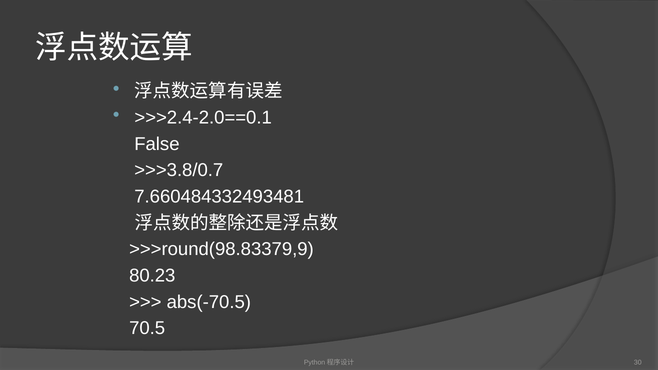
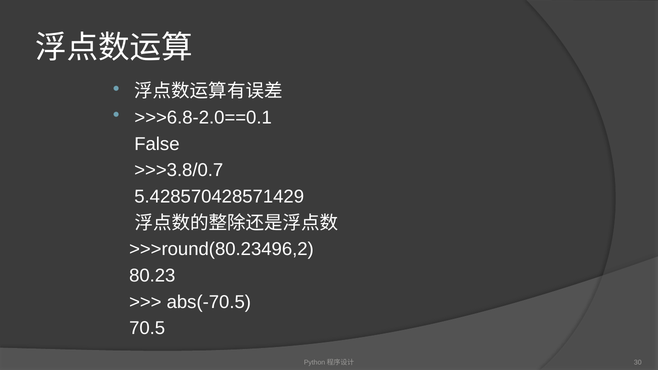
>>>2.4-2.0==0.1: >>>2.4-2.0==0.1 -> >>>6.8-2.0==0.1
7.660484332493481: 7.660484332493481 -> 5.428570428571429
>>>round(98.83379,9: >>>round(98.83379,9 -> >>>round(80.23496,2
